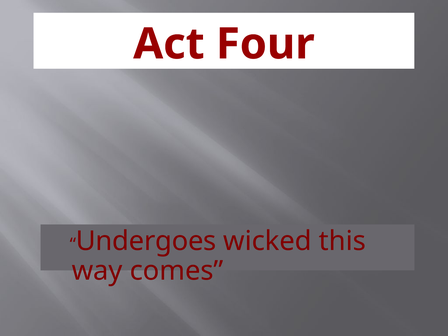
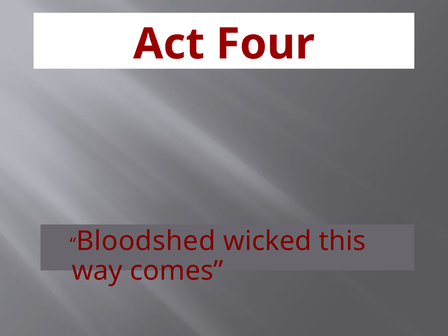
Undergoes: Undergoes -> Bloodshed
